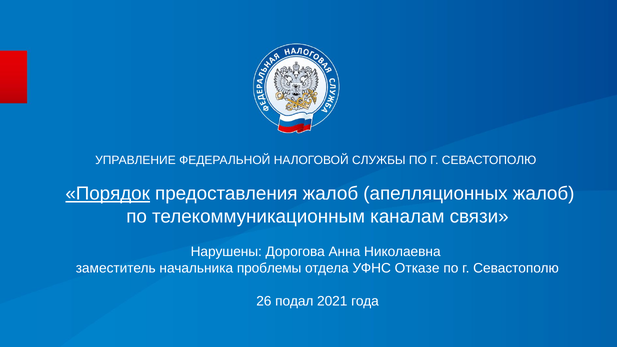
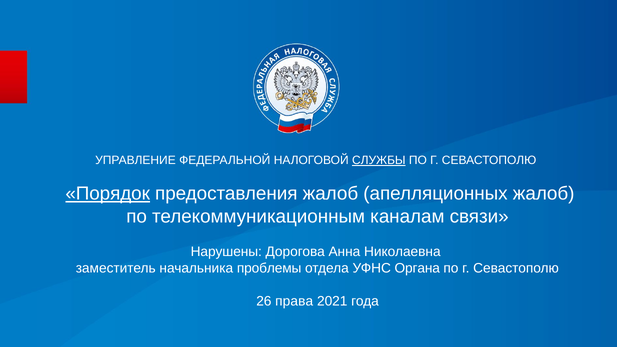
СЛУЖБЫ underline: none -> present
Отказе: Отказе -> Органа
подал: подал -> права
